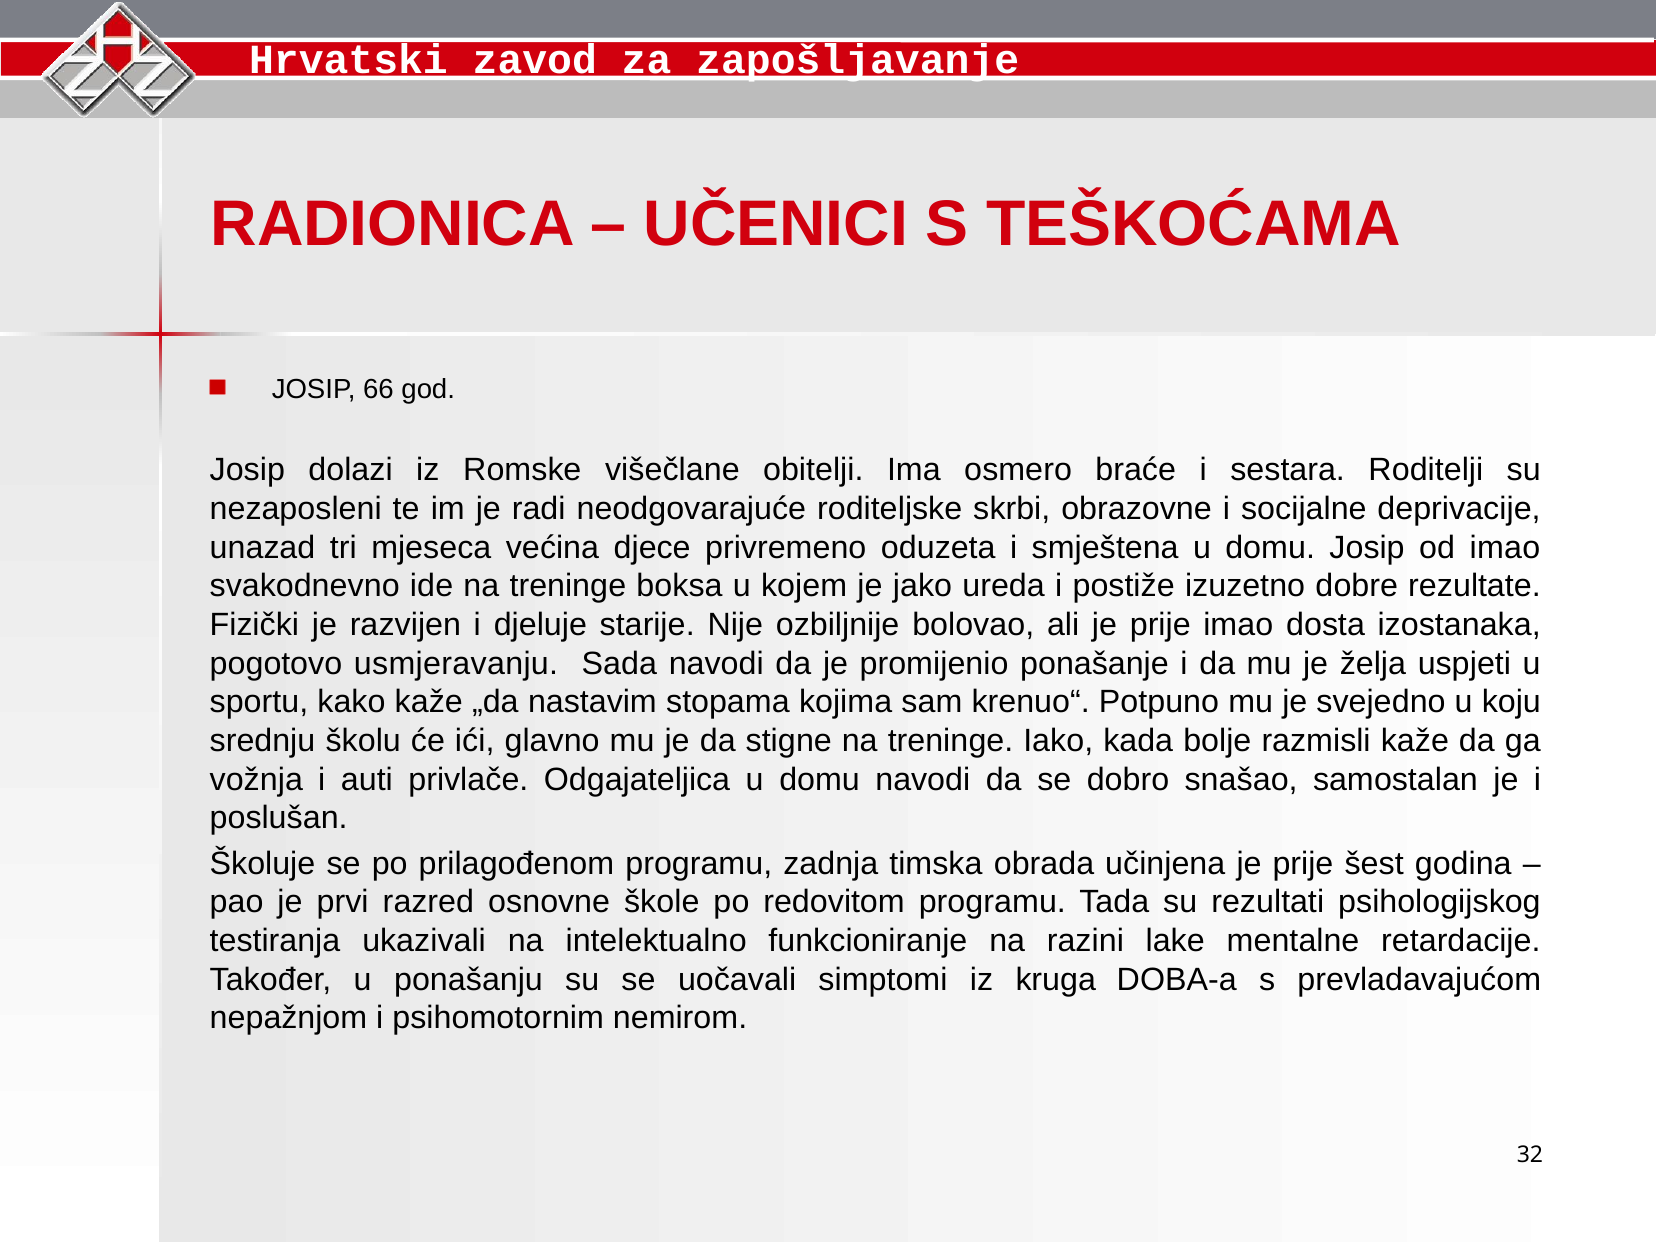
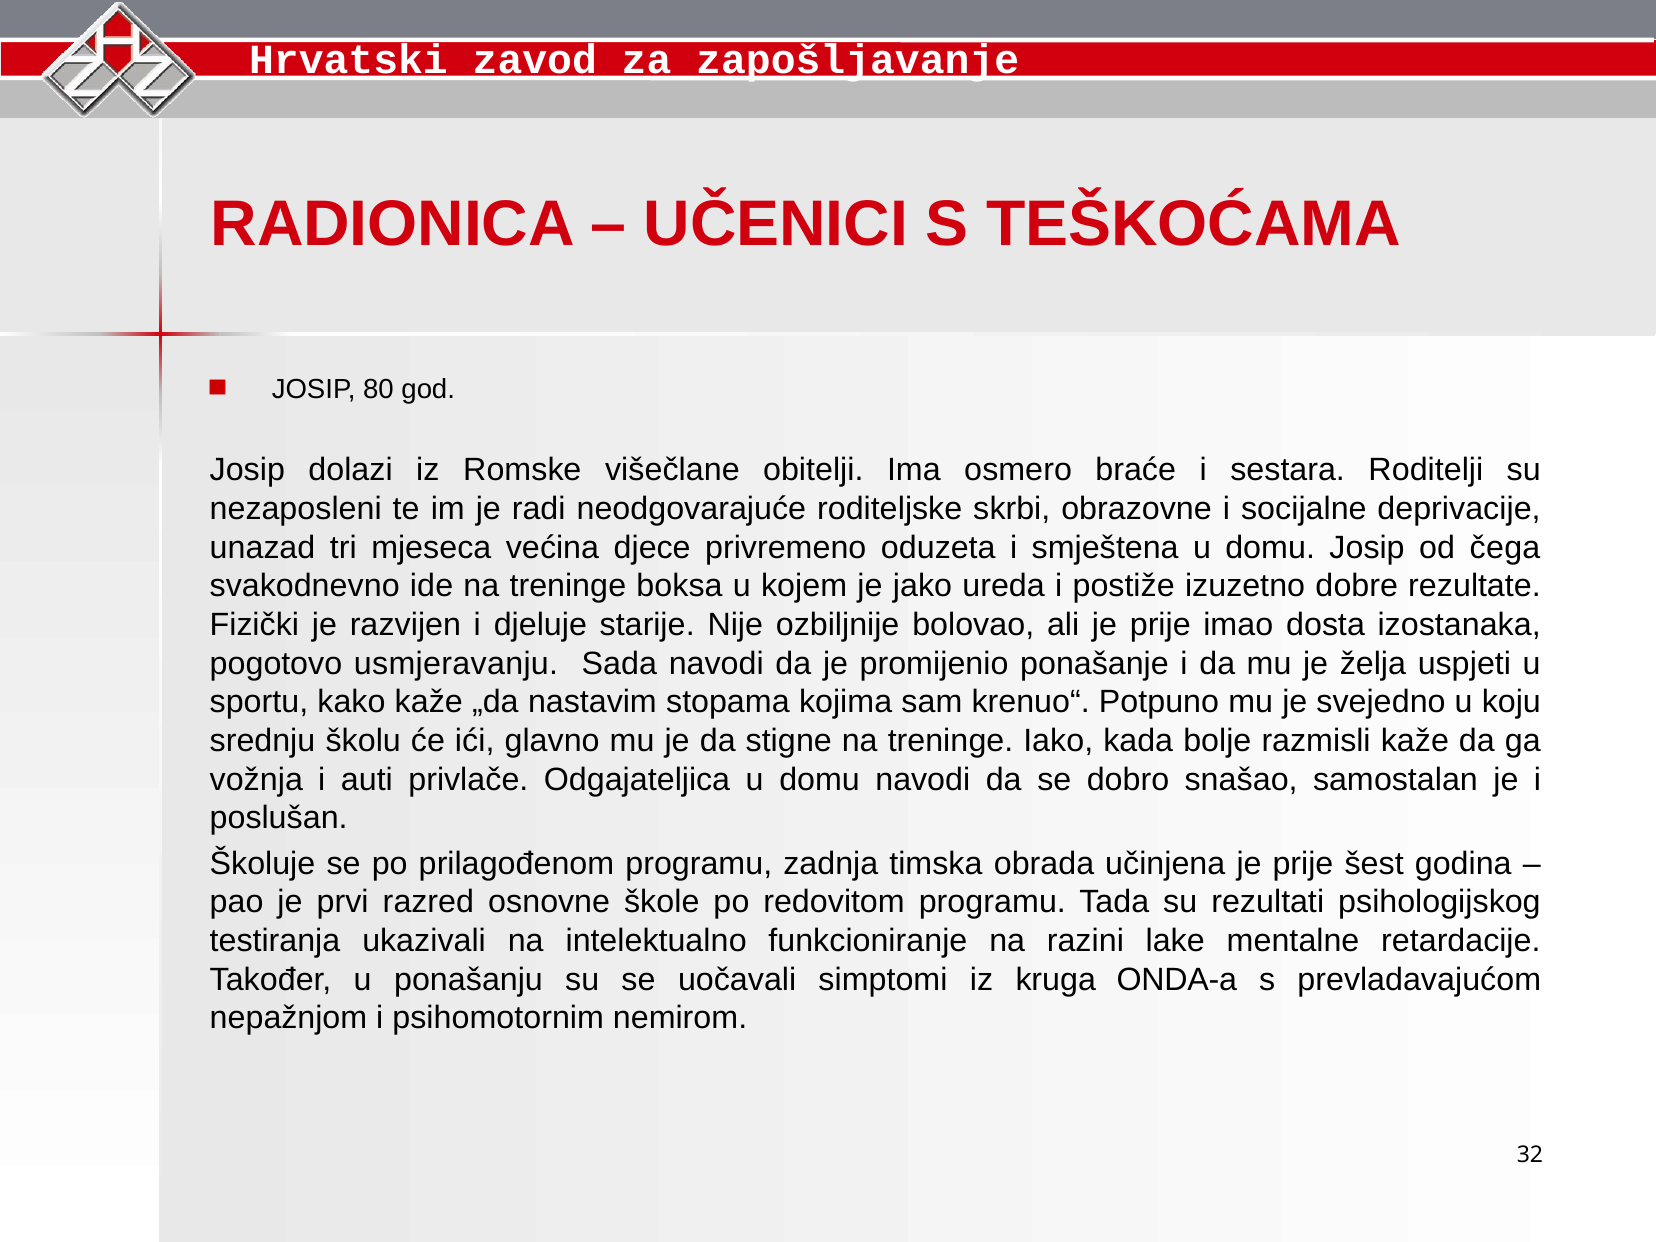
66: 66 -> 80
od imao: imao -> čega
DOBA-a: DOBA-a -> ONDA-a
